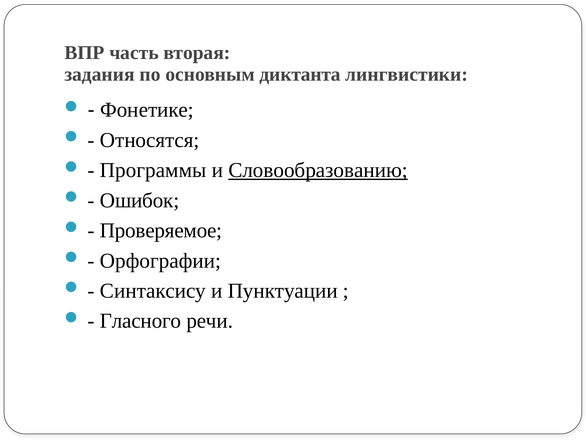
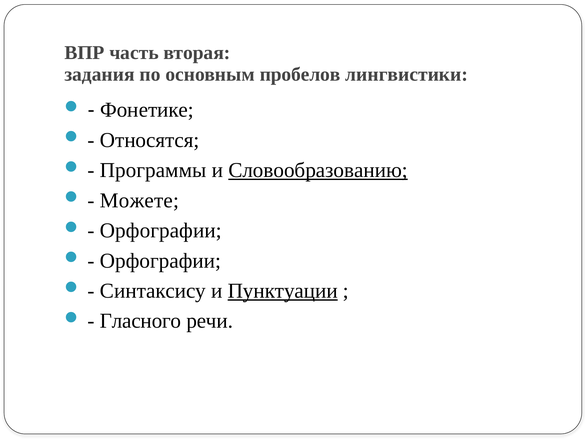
диктанта: диктанта -> пробелов
Ошибок: Ошибок -> Можете
Проверяемое at (161, 230): Проверяемое -> Орфографии
Пунктуации underline: none -> present
